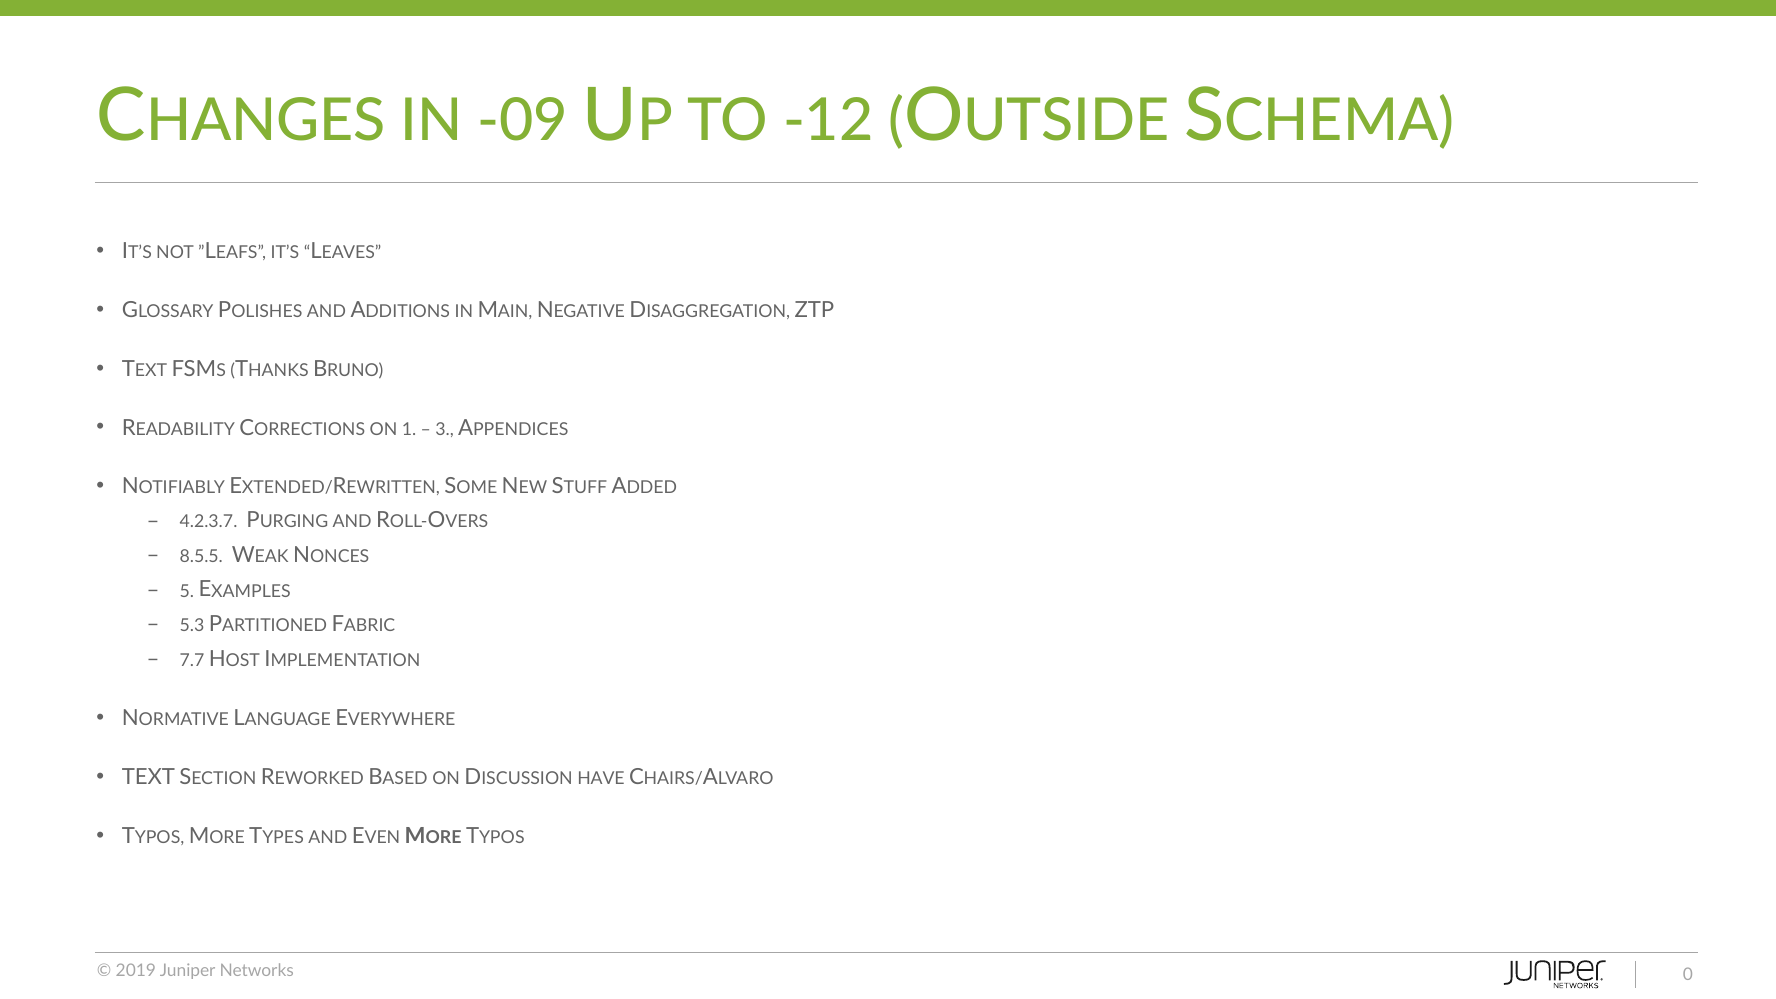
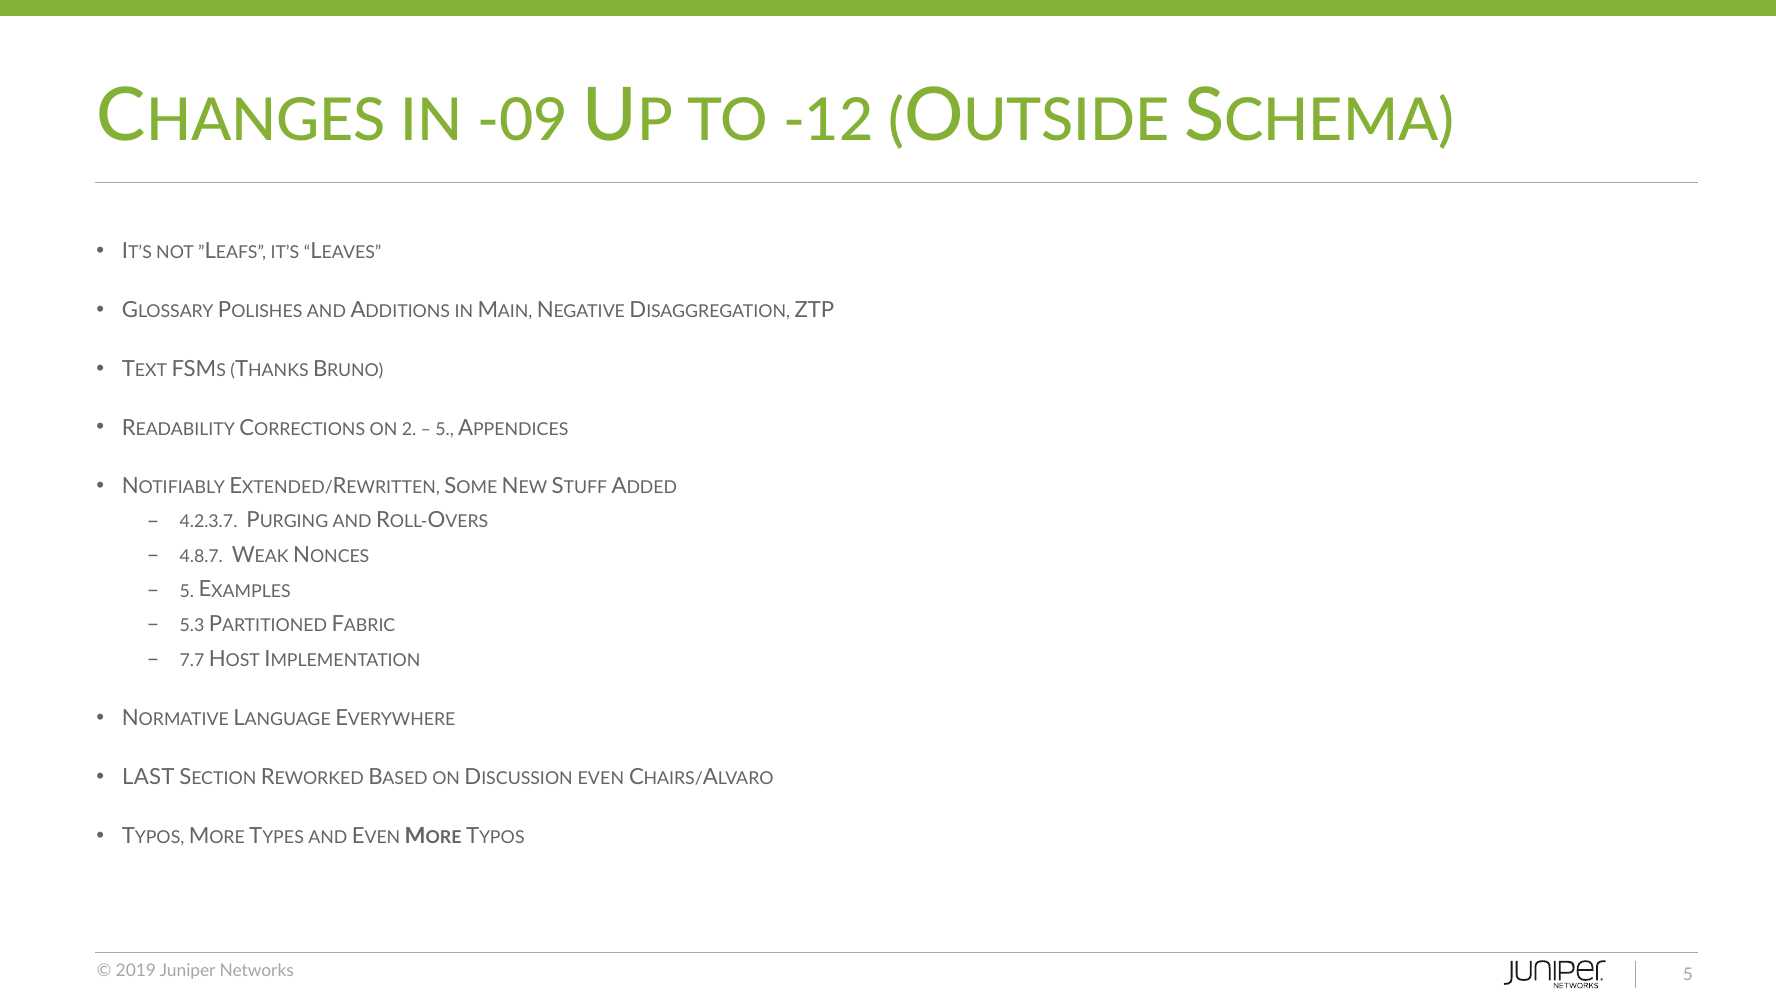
1: 1 -> 2
3 at (445, 429): 3 -> 5
8.5.5: 8.5.5 -> 4.8.7
TEXT at (148, 777): TEXT -> LAST
DISCUSSION HAVE: HAVE -> EVEN
0 at (1688, 975): 0 -> 5
